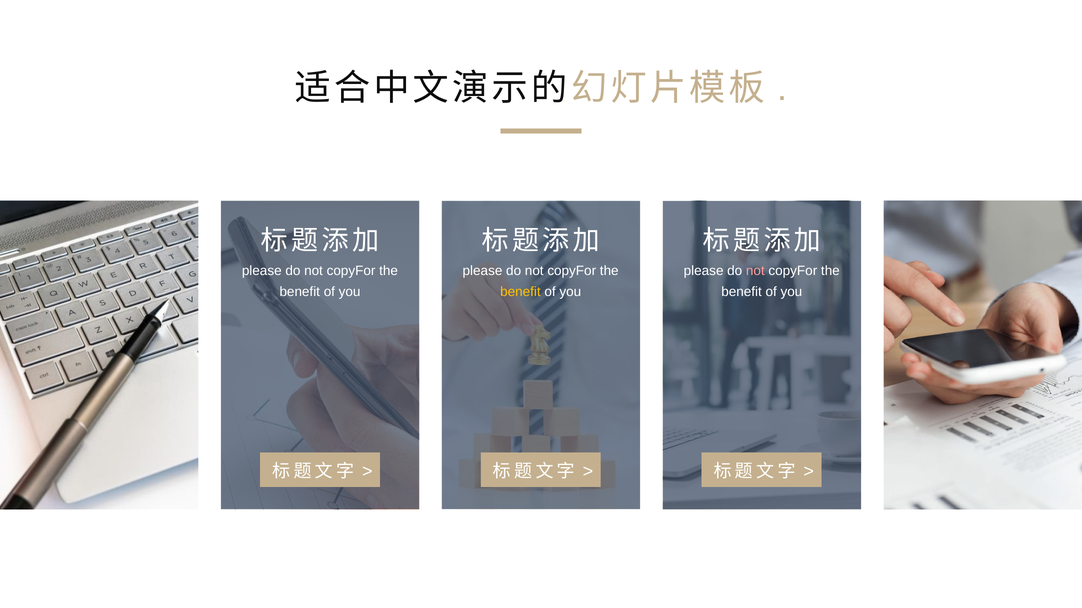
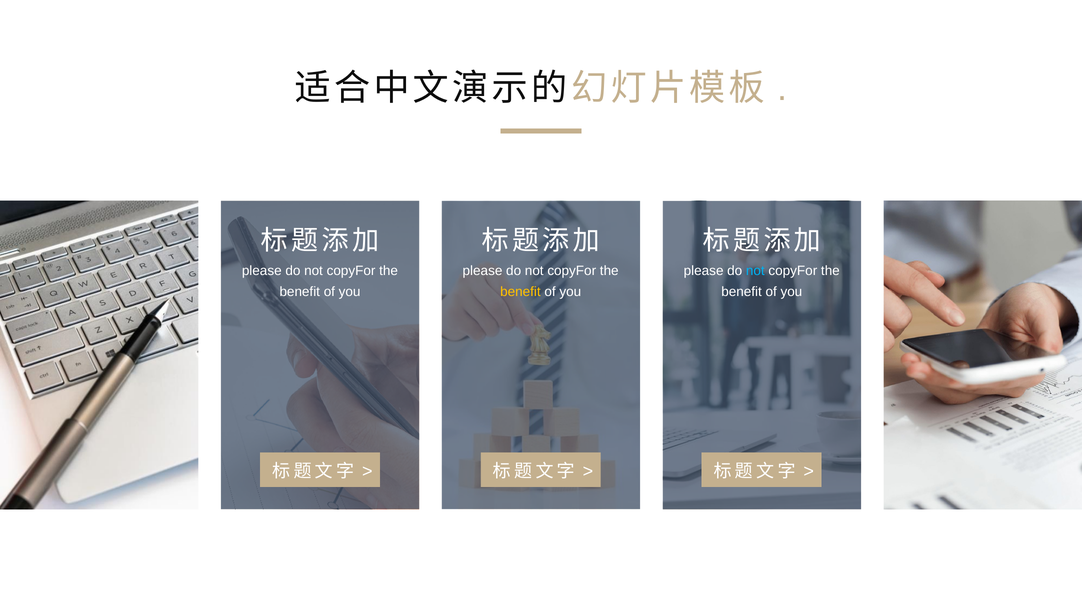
not at (755, 271) colour: pink -> light blue
